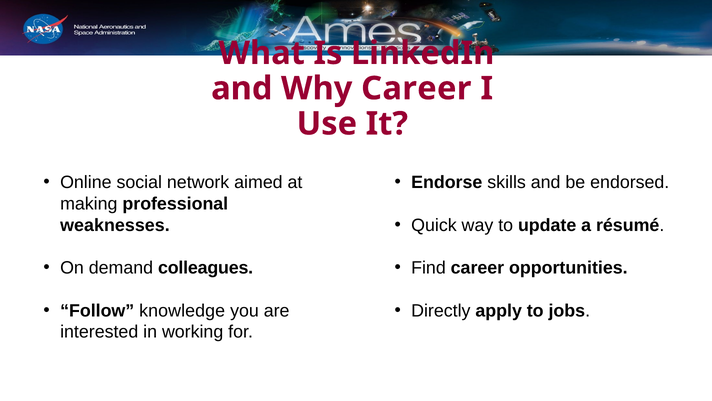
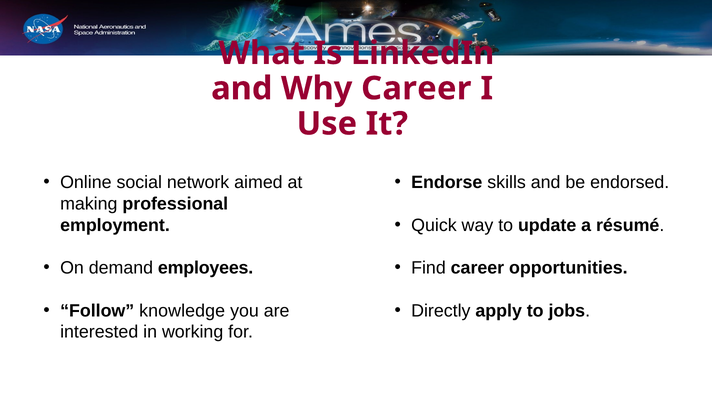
weaknesses: weaknesses -> employment
colleagues: colleagues -> employees
